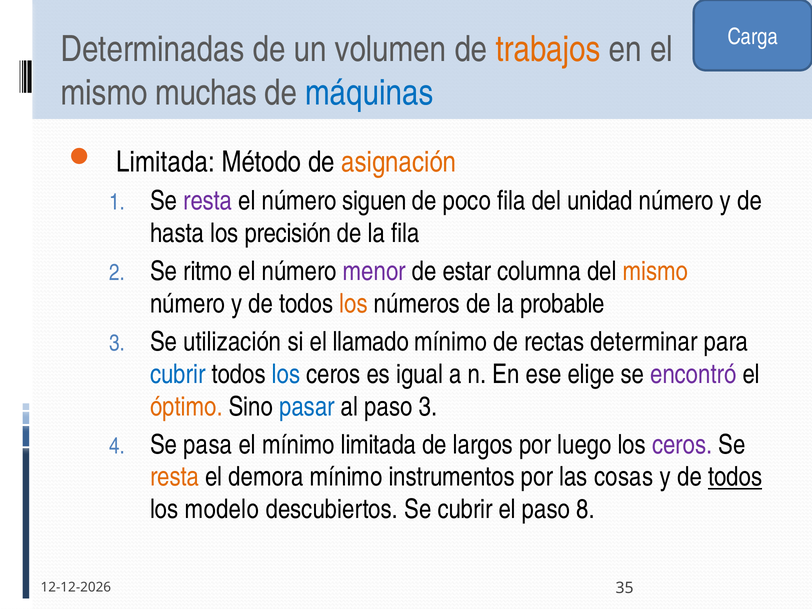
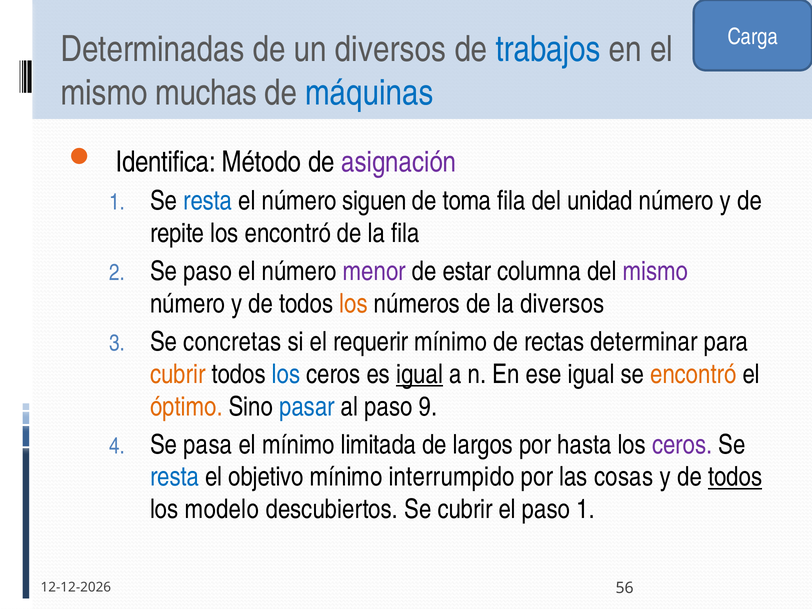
un volumen: volumen -> diversos
trabajos colour: orange -> blue
Limitada at (166, 162): Limitada -> Identifica
asignación colour: orange -> purple
resta at (208, 201) colour: purple -> blue
poco: poco -> toma
hasta: hasta -> repite
los precisión: precisión -> encontró
Se ritmo: ritmo -> paso
mismo at (656, 271) colour: orange -> purple
la probable: probable -> diversos
utilización: utilización -> concretas
llamado: llamado -> requerir
cubrir at (178, 374) colour: blue -> orange
igual at (420, 374) underline: none -> present
ese elige: elige -> igual
encontró at (693, 374) colour: purple -> orange
paso 3: 3 -> 9
luego: luego -> hasta
resta at (175, 477) colour: orange -> blue
demora: demora -> objetivo
instrumentos: instrumentos -> interrumpido
paso 8: 8 -> 1
35: 35 -> 56
